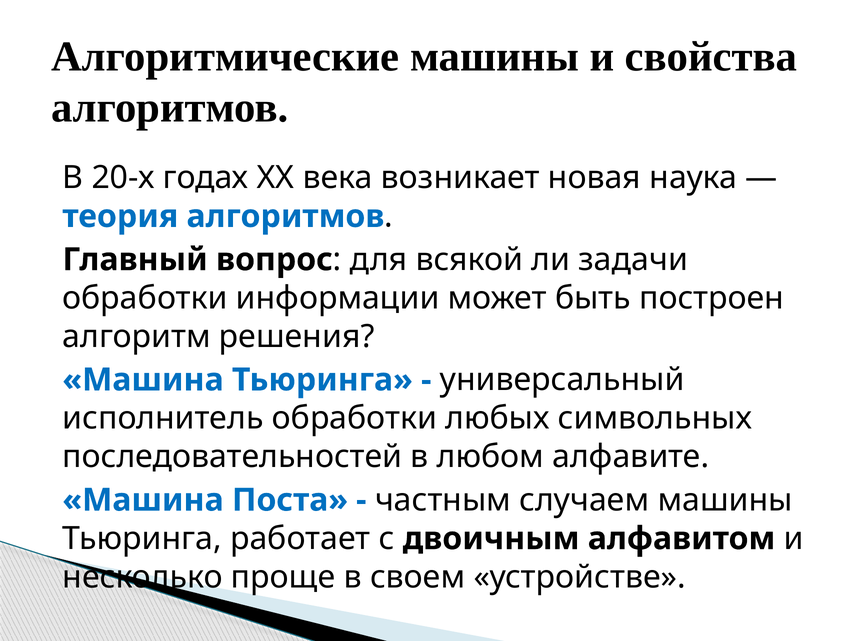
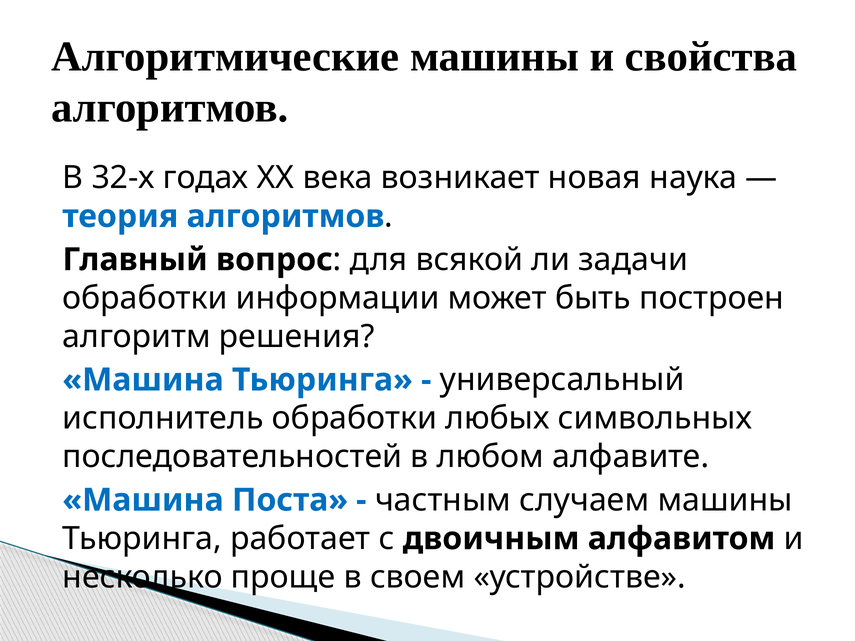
20-х: 20-х -> 32-х
